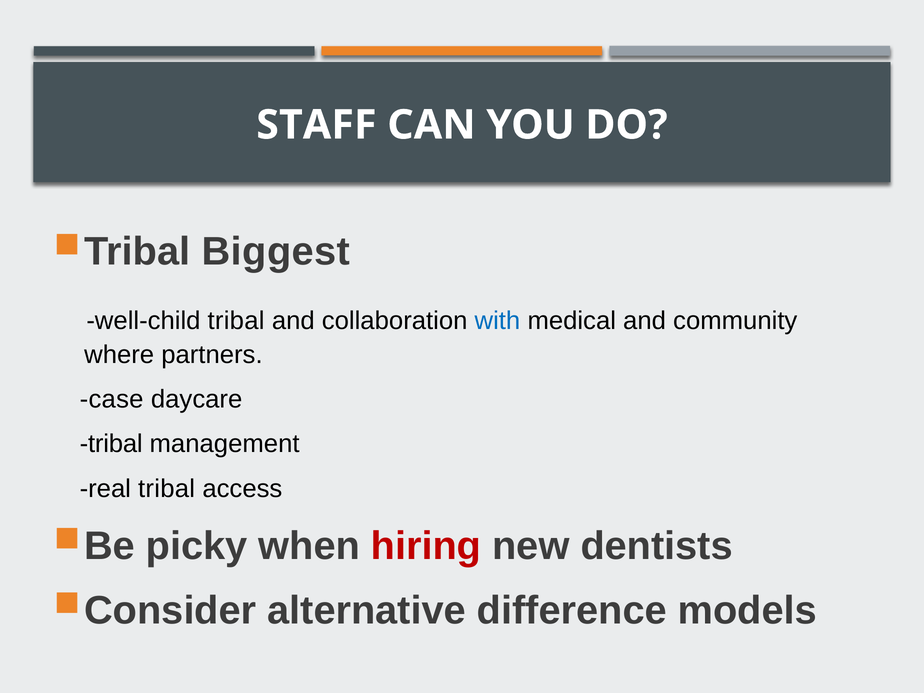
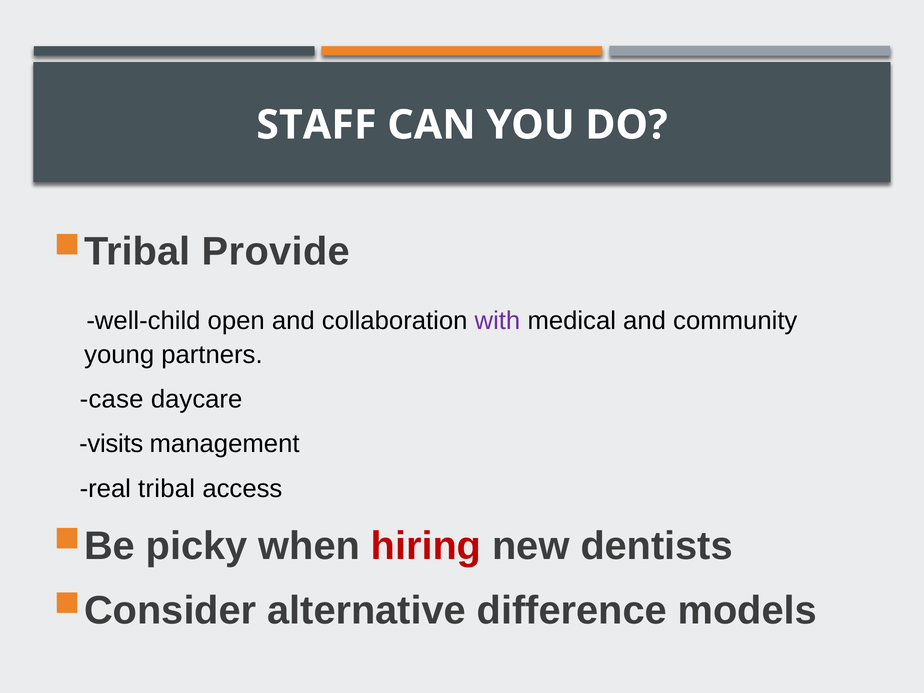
Biggest: Biggest -> Provide
well-child tribal: tribal -> open
with colour: blue -> purple
where: where -> young
tribal at (111, 444): tribal -> visits
